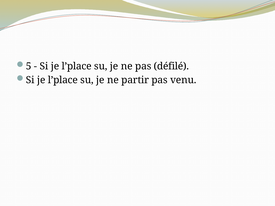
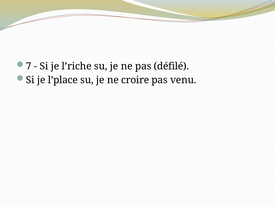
5: 5 -> 7
l’place at (77, 66): l’place -> l’riche
partir: partir -> croire
